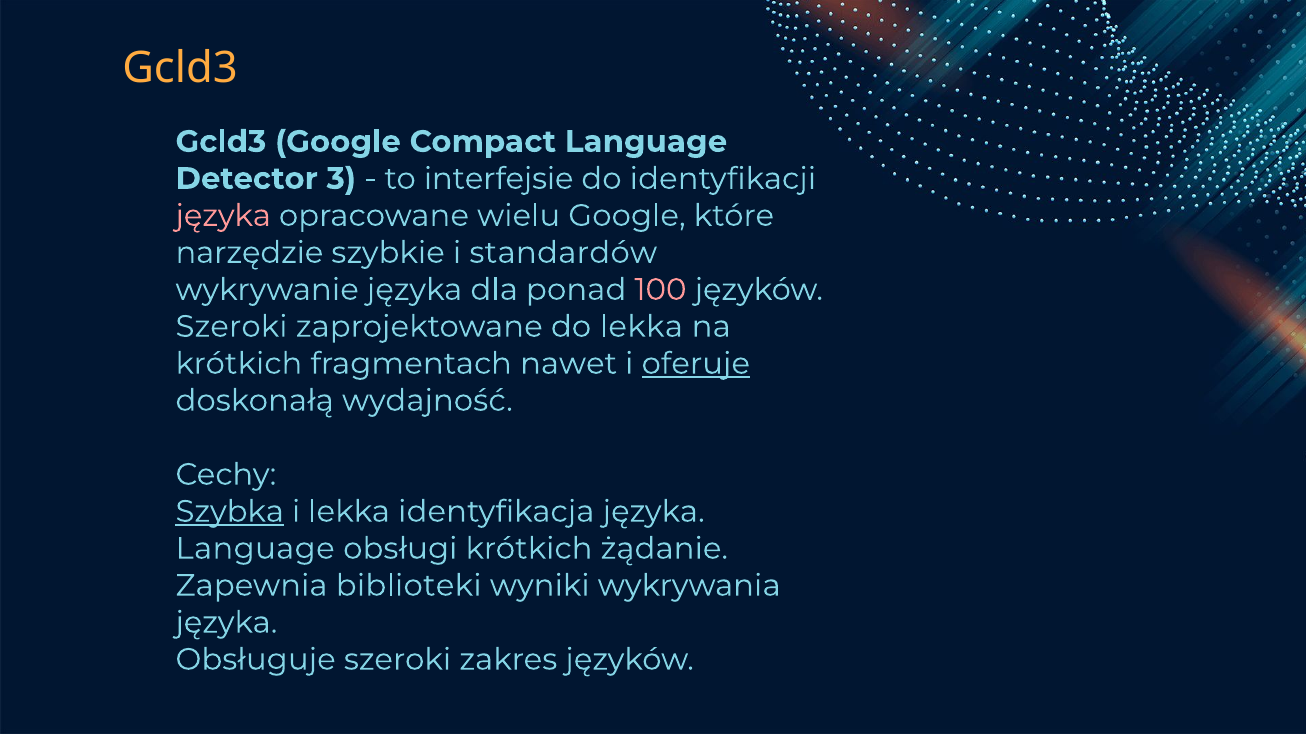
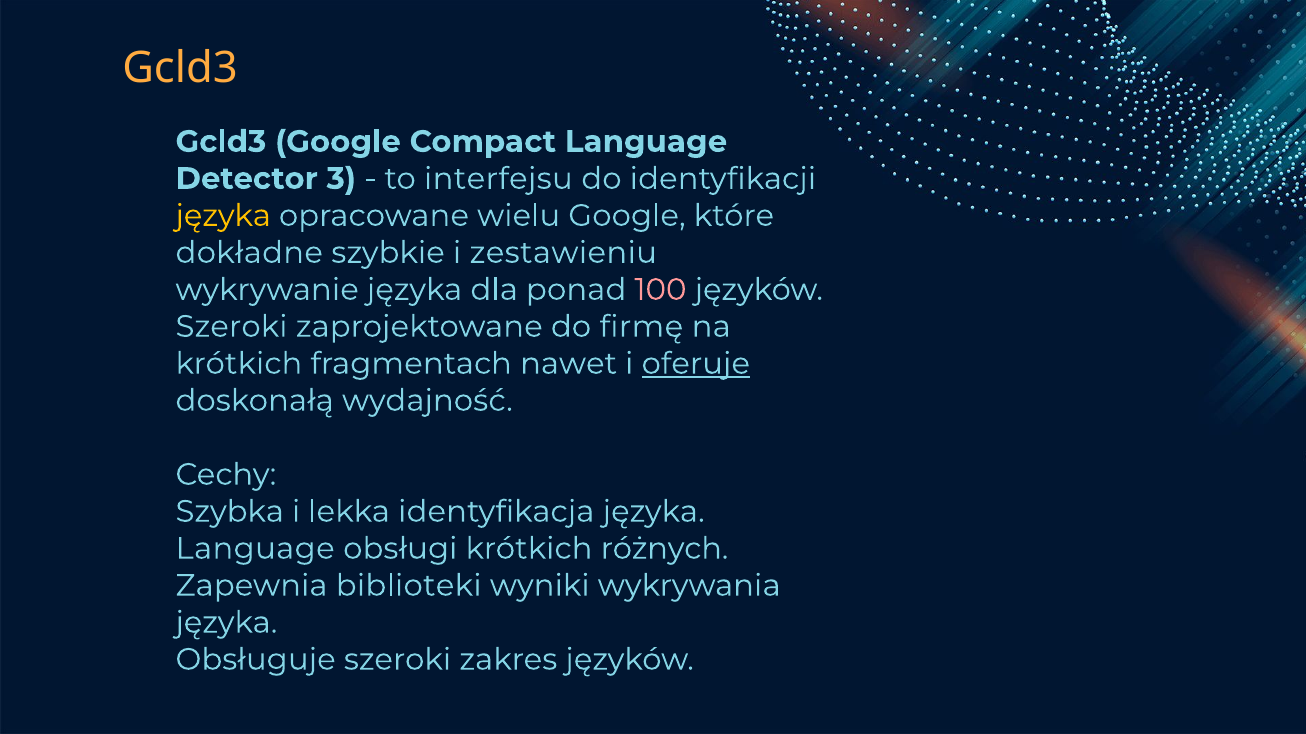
interfejsie: interfejsie -> interfejsu
języka at (223, 216) colour: pink -> yellow
narzędzie: narzędzie -> dokładne
standardów: standardów -> zestawieniu
do lekka: lekka -> firmę
Szybka underline: present -> none
żądanie: żądanie -> różnych
